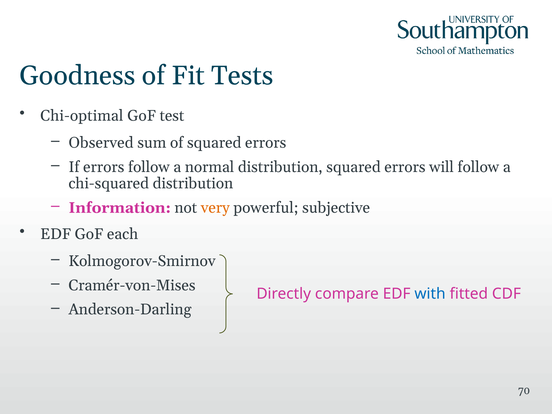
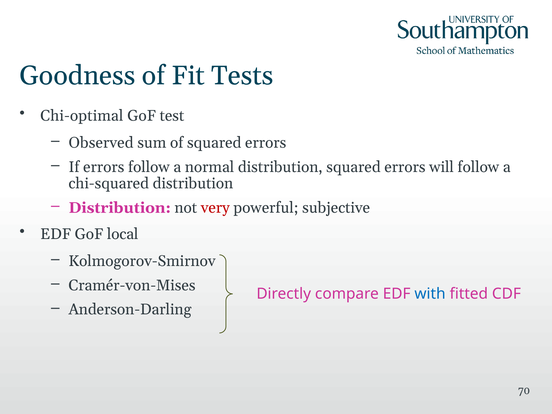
Information at (120, 208): Information -> Distribution
very colour: orange -> red
each: each -> local
